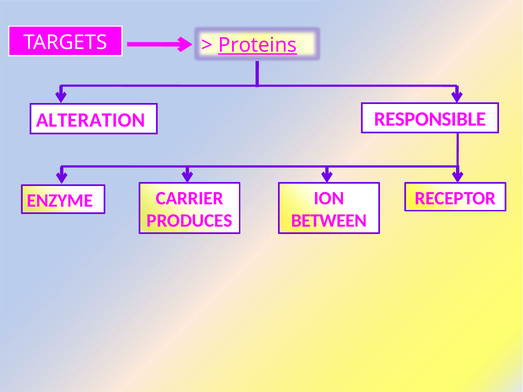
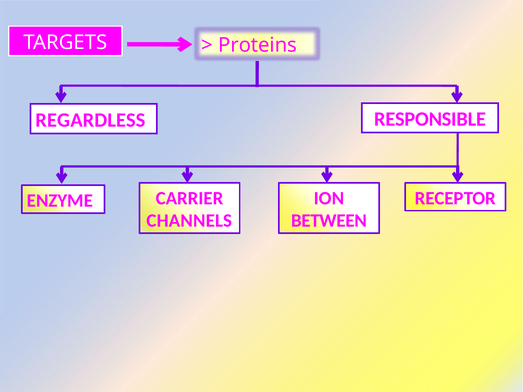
Proteins underline: present -> none
ALTERATION: ALTERATION -> REGARDLESS
PRODUCES: PRODUCES -> CHANNELS
